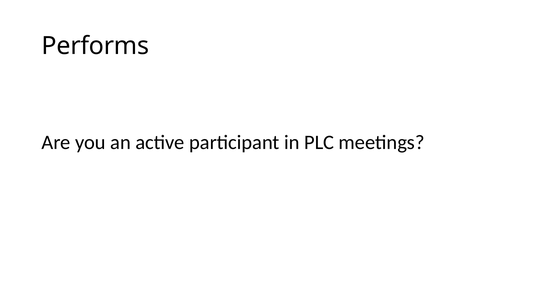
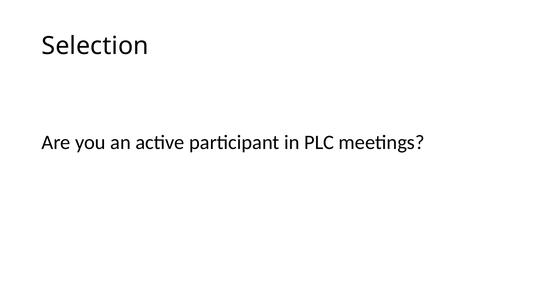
Performs: Performs -> Selection
